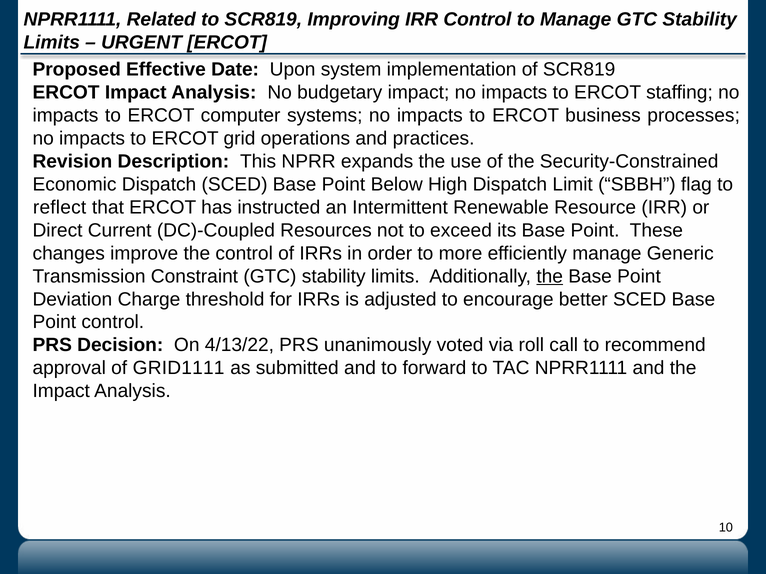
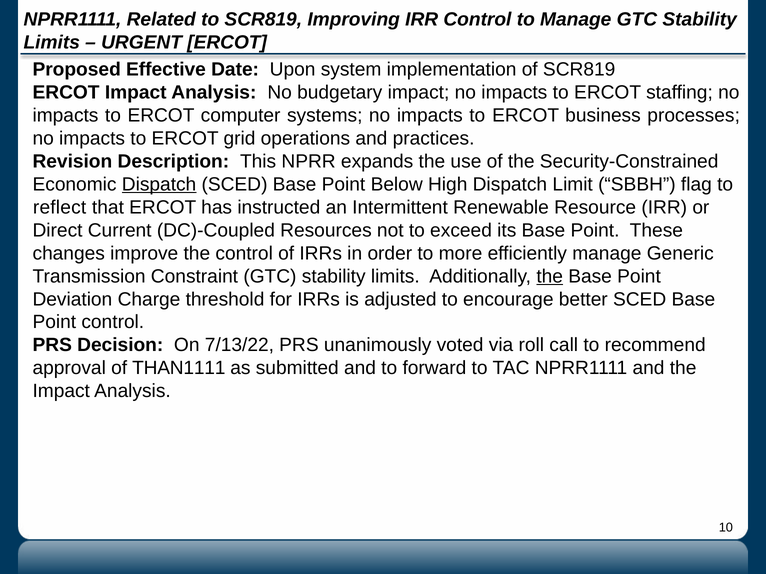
Dispatch at (159, 185) underline: none -> present
4/13/22: 4/13/22 -> 7/13/22
GRID1111: GRID1111 -> THAN1111
